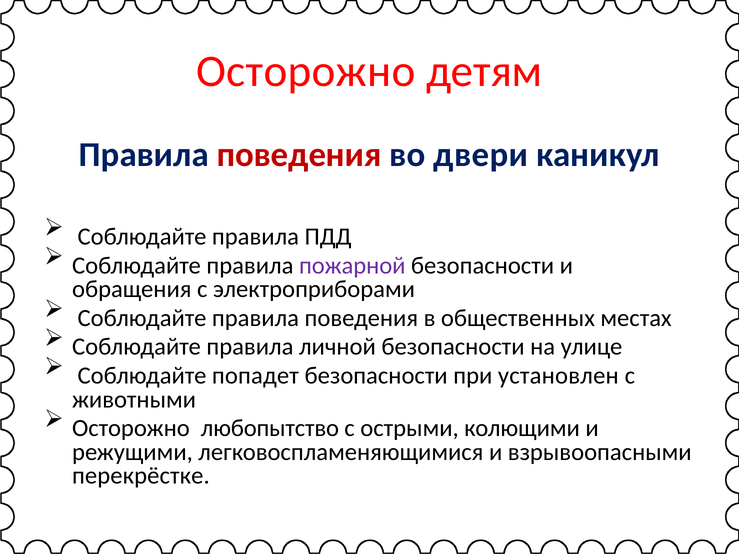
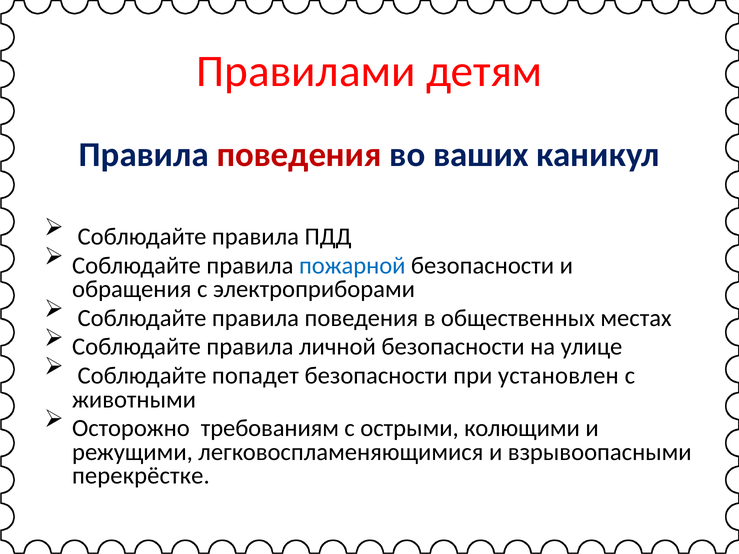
Осторожно at (306, 72): Осторожно -> Правилами
двери: двери -> ваших
пожарной colour: purple -> blue
любопытство: любопытство -> требованиям
